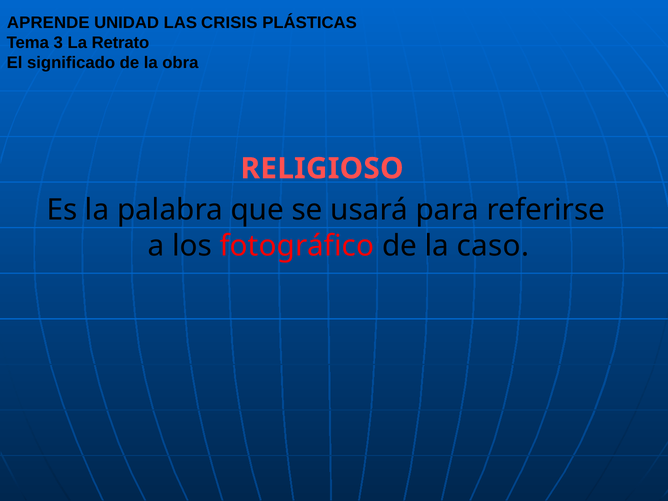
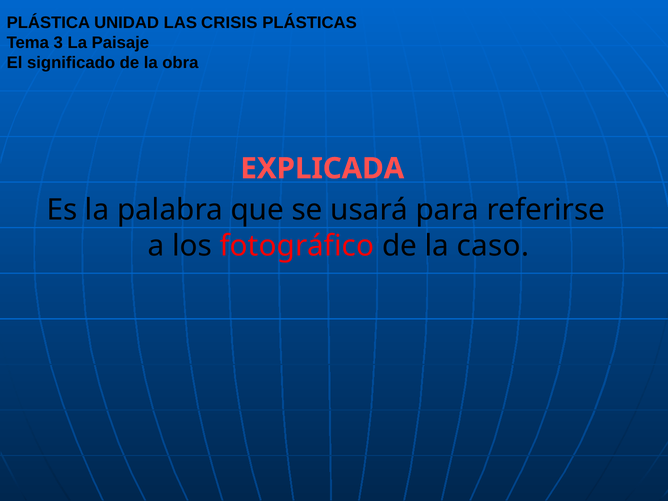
APRENDE: APRENDE -> PLÁSTICA
Retrato: Retrato -> Paisaje
RELIGIOSO: RELIGIOSO -> EXPLICADA
